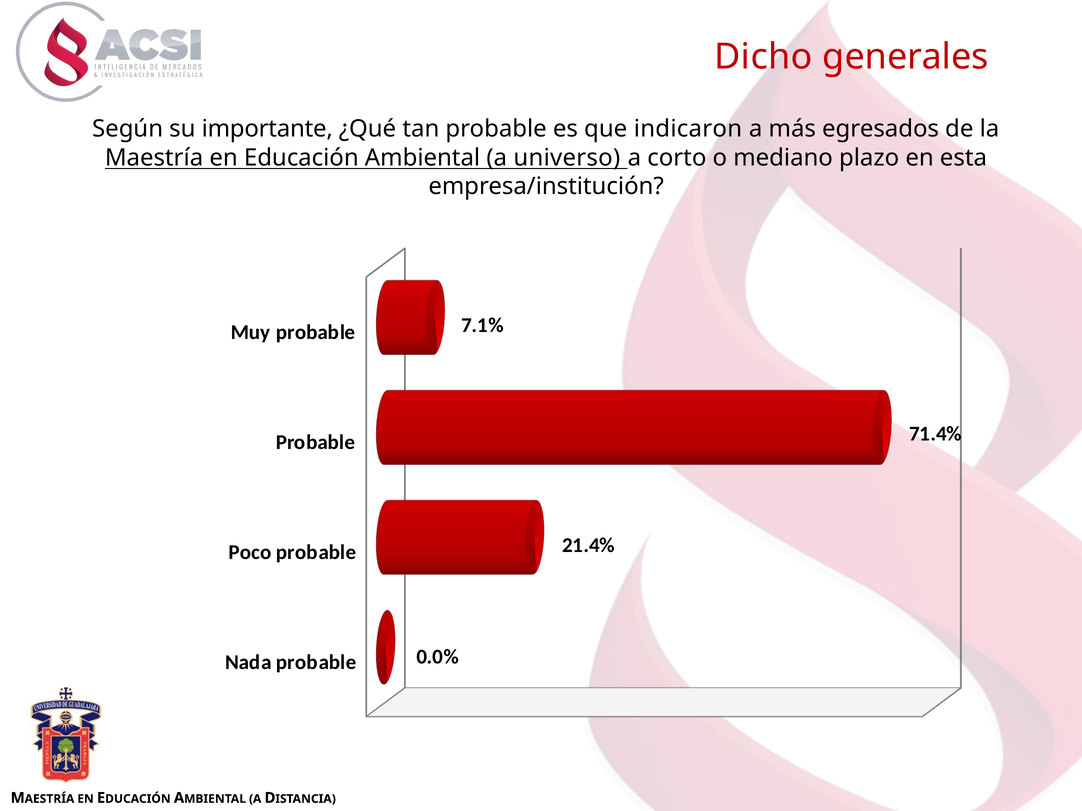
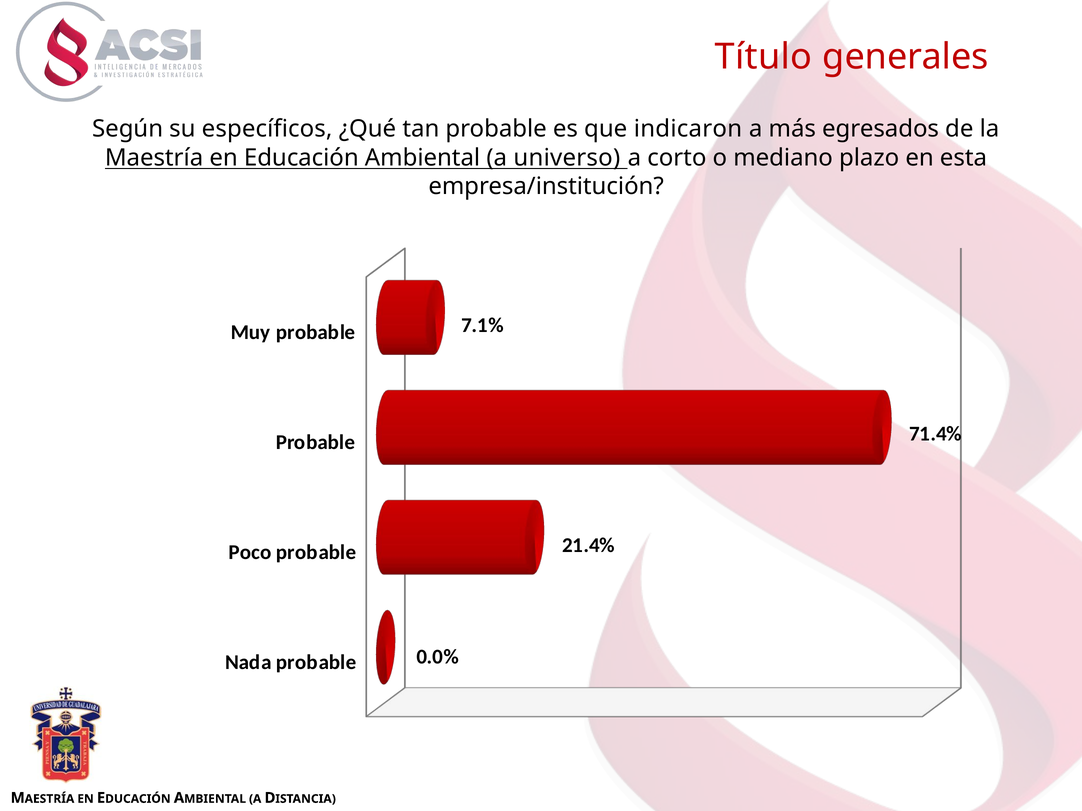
Dicho: Dicho -> Título
importante: importante -> específicos
